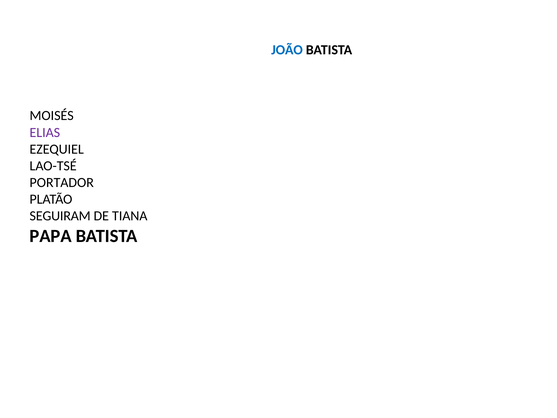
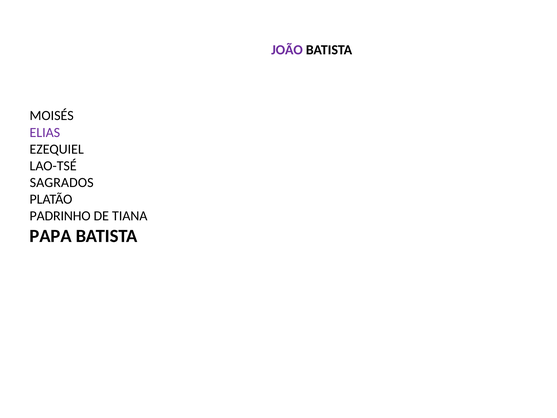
JOÃO colour: blue -> purple
PORTADOR: PORTADOR -> SAGRADOS
SEGUIRAM: SEGUIRAM -> PADRINHO
